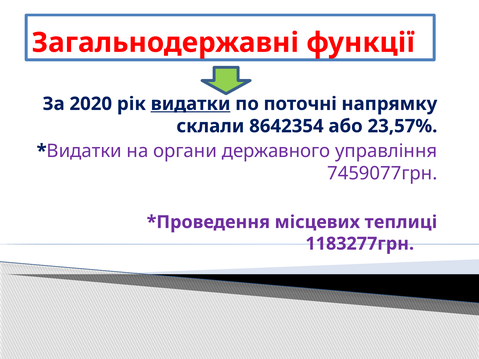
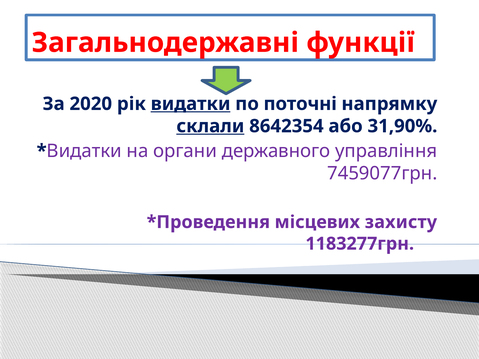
склали underline: none -> present
23,57%: 23,57% -> 31,90%
теплиці: теплиці -> захисту
